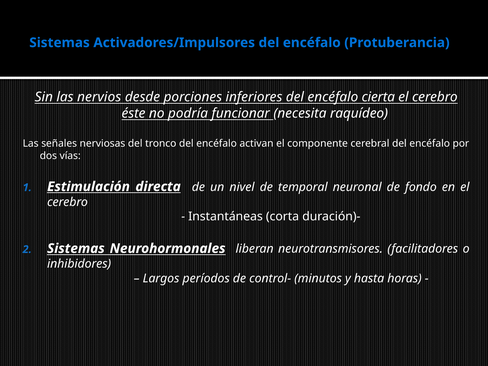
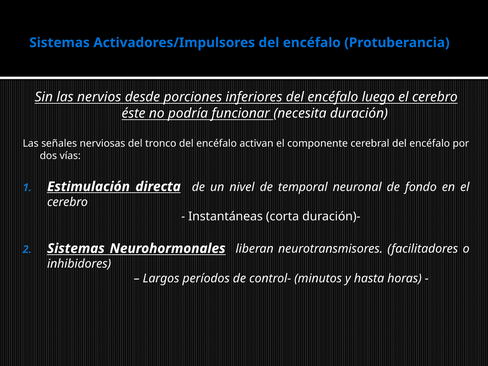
cierta: cierta -> luego
raquídeo: raquídeo -> duración
